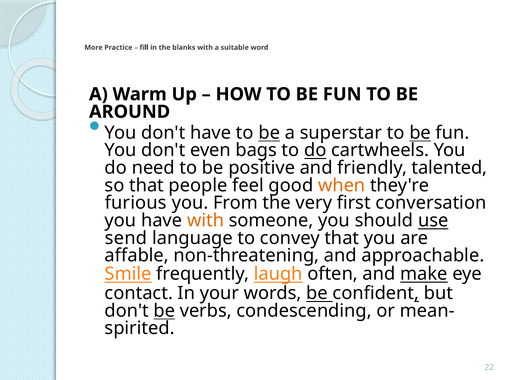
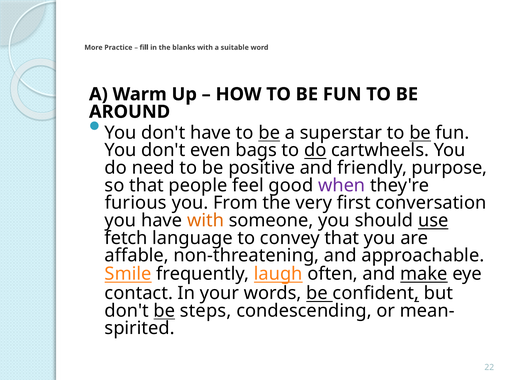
talented: talented -> purpose
when colour: orange -> purple
send: send -> fetch
verbs: verbs -> steps
